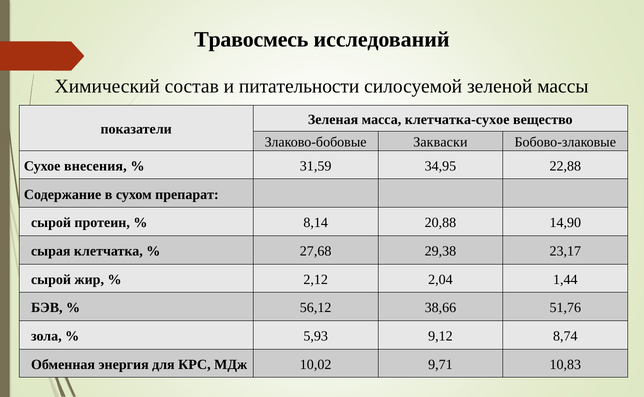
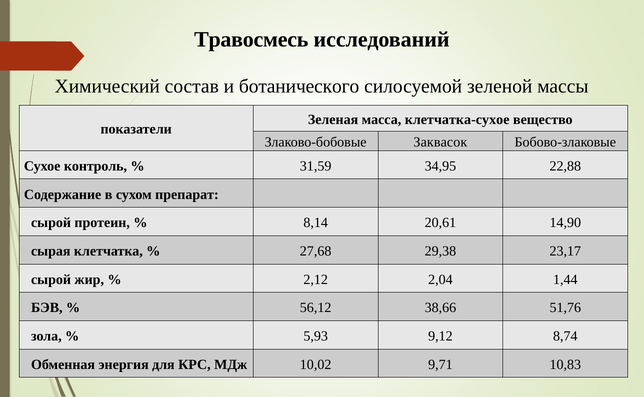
питательности: питательности -> ботанического
Закваски: Закваски -> Заквасок
внесения: внесения -> контроль
20,88: 20,88 -> 20,61
